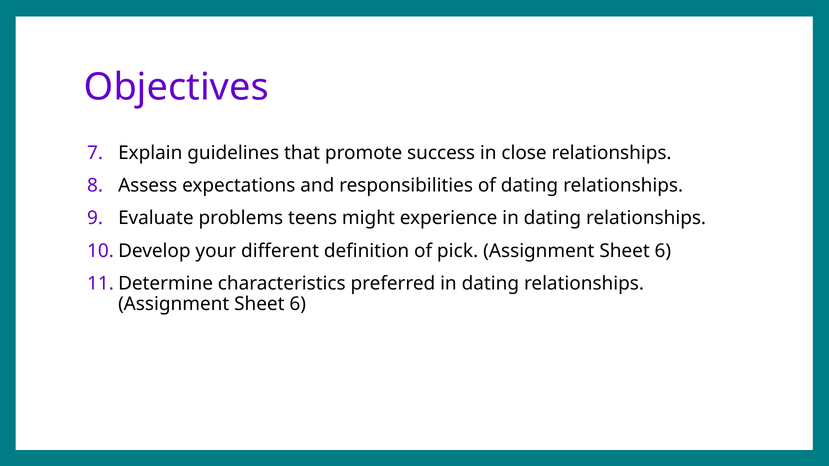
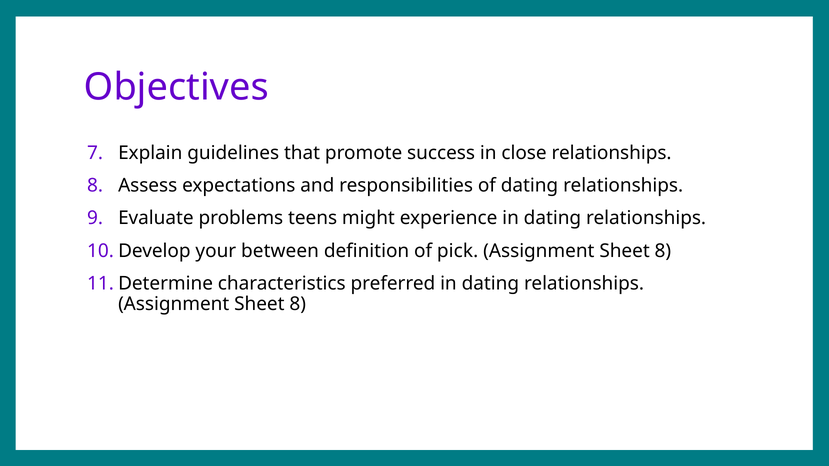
different: different -> between
6 at (663, 251): 6 -> 8
6 at (298, 304): 6 -> 8
